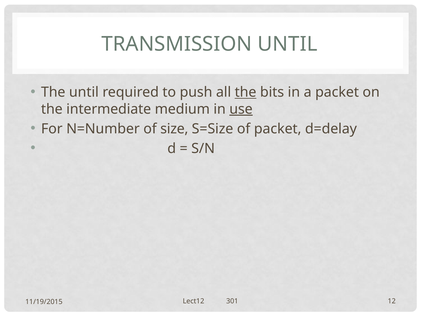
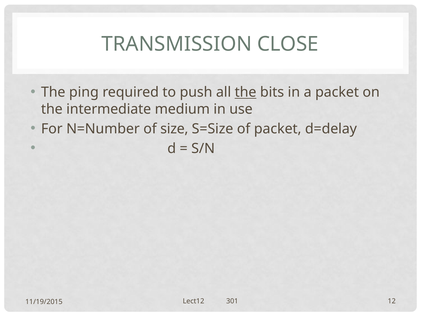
TRANSMISSION UNTIL: UNTIL -> CLOSE
The until: until -> ping
use underline: present -> none
